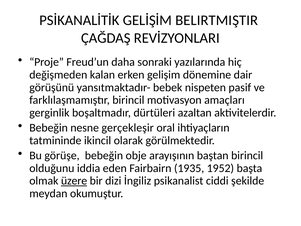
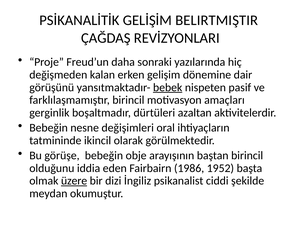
bebek underline: none -> present
gerçekleşir: gerçekleşir -> değişimleri
1935: 1935 -> 1986
